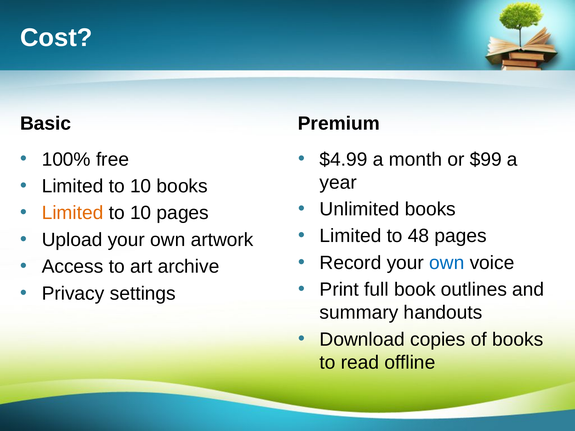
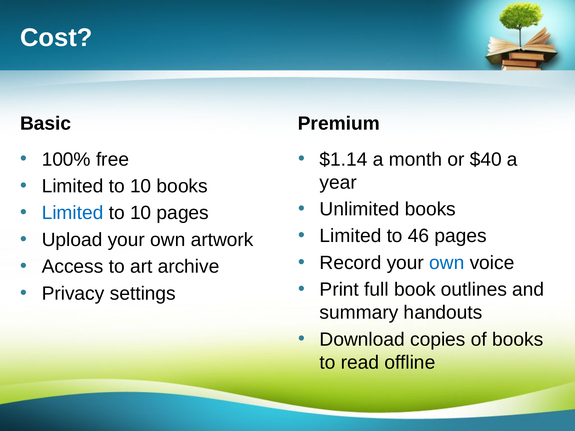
$4.99: $4.99 -> $1.14
$99: $99 -> $40
Limited at (73, 213) colour: orange -> blue
48: 48 -> 46
